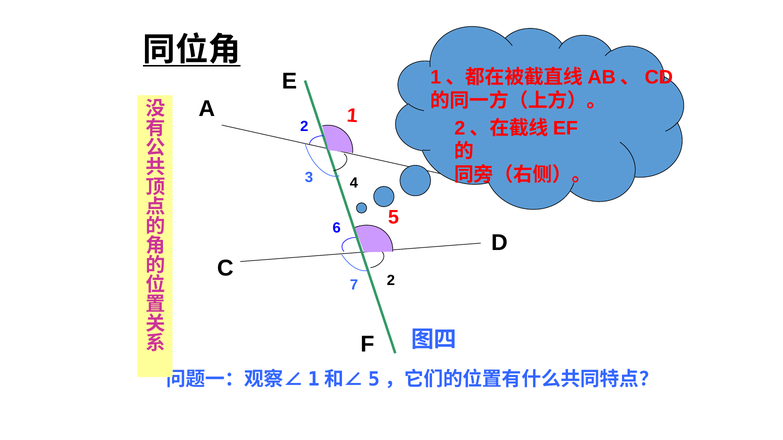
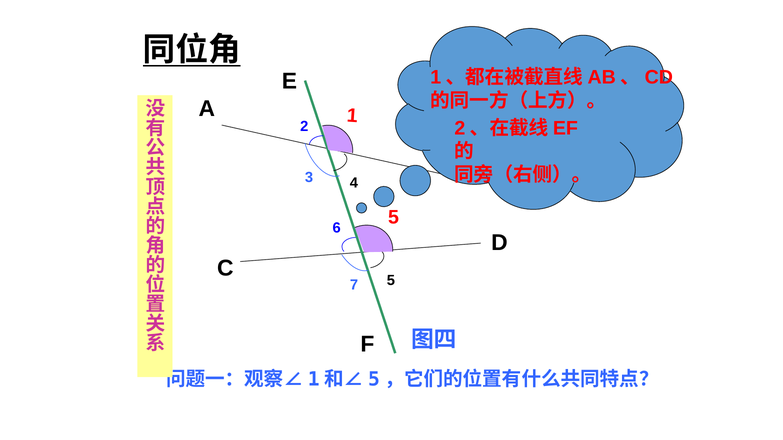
7 2: 2 -> 5
